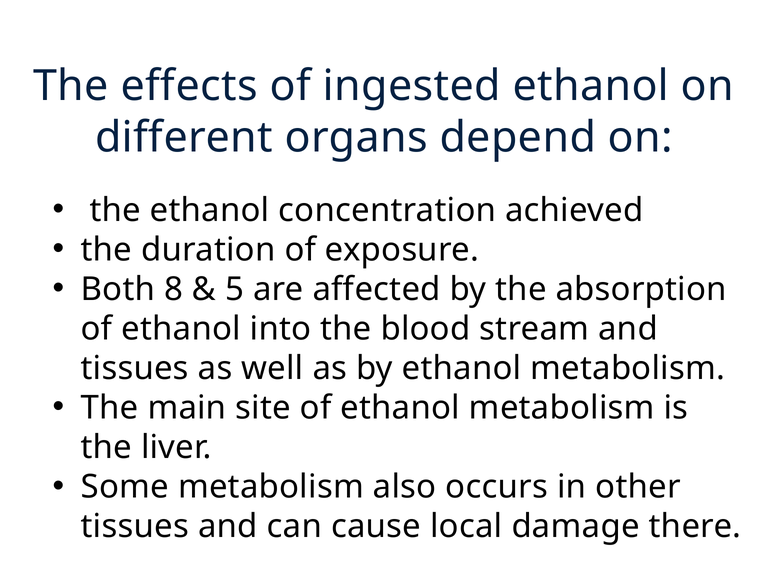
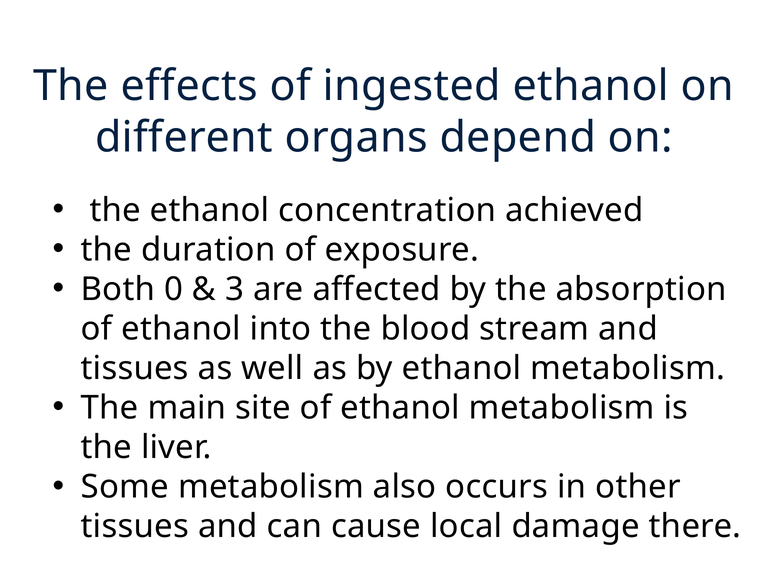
8: 8 -> 0
5: 5 -> 3
